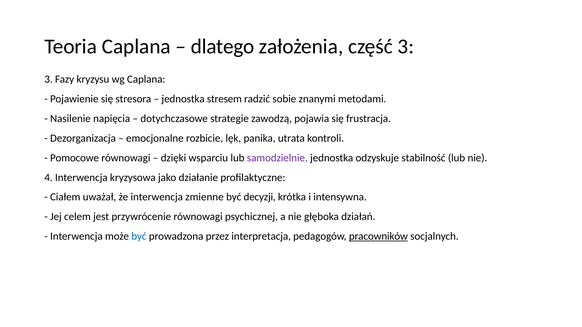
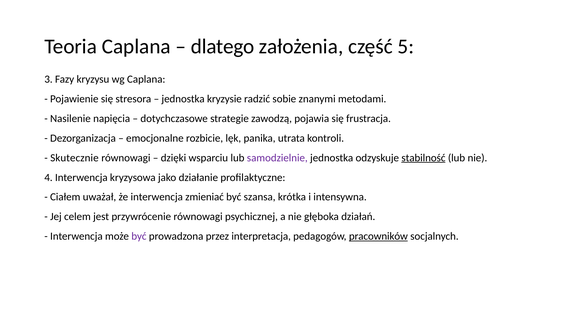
część 3: 3 -> 5
stresem: stresem -> kryzysie
Pomocowe: Pomocowe -> Skutecznie
stabilność underline: none -> present
zmienne: zmienne -> zmieniać
decyzji: decyzji -> szansa
być at (139, 237) colour: blue -> purple
